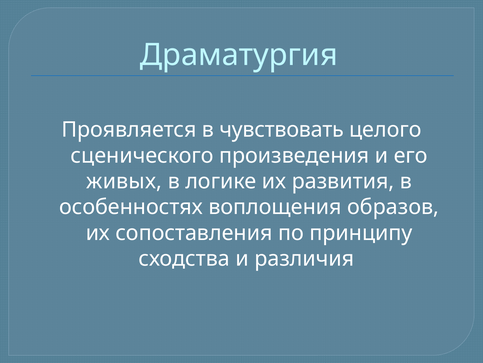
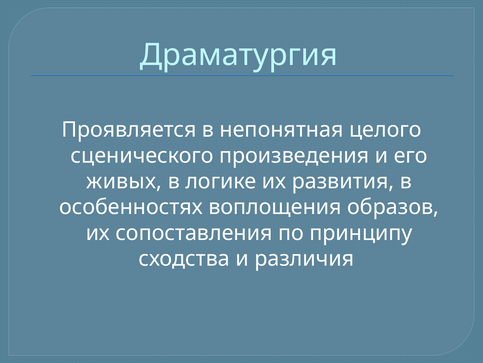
чувствовать: чувствовать -> непонятная
